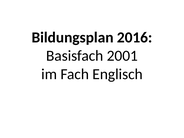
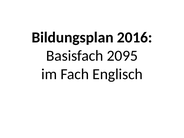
2001: 2001 -> 2095
